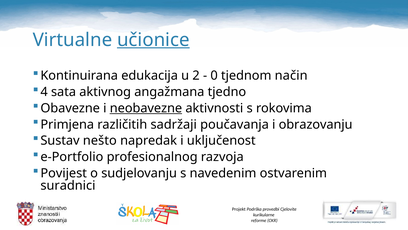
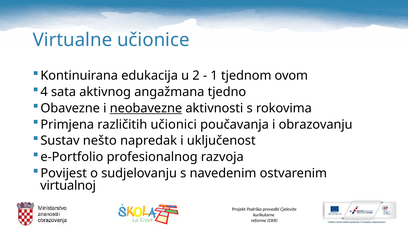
učionice underline: present -> none
0: 0 -> 1
način: način -> ovom
sadržaji: sadržaji -> učionici
suradnici: suradnici -> virtualnoj
